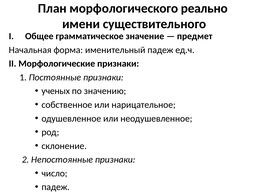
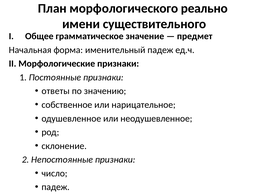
ученых: ученых -> ответы
